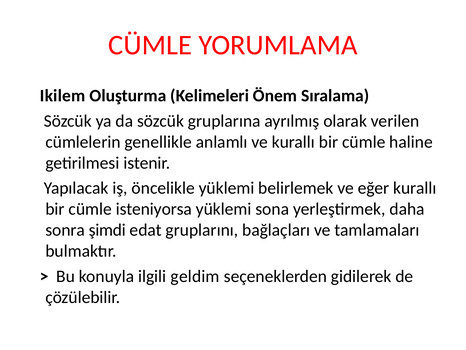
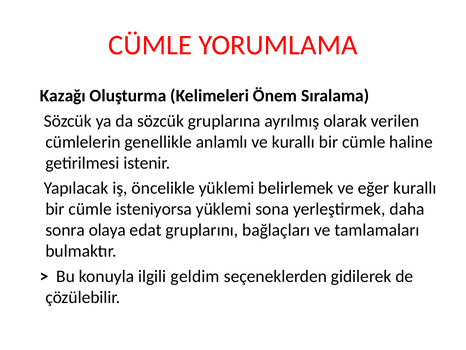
Ikilem: Ikilem -> Kazağı
şimdi: şimdi -> olaya
